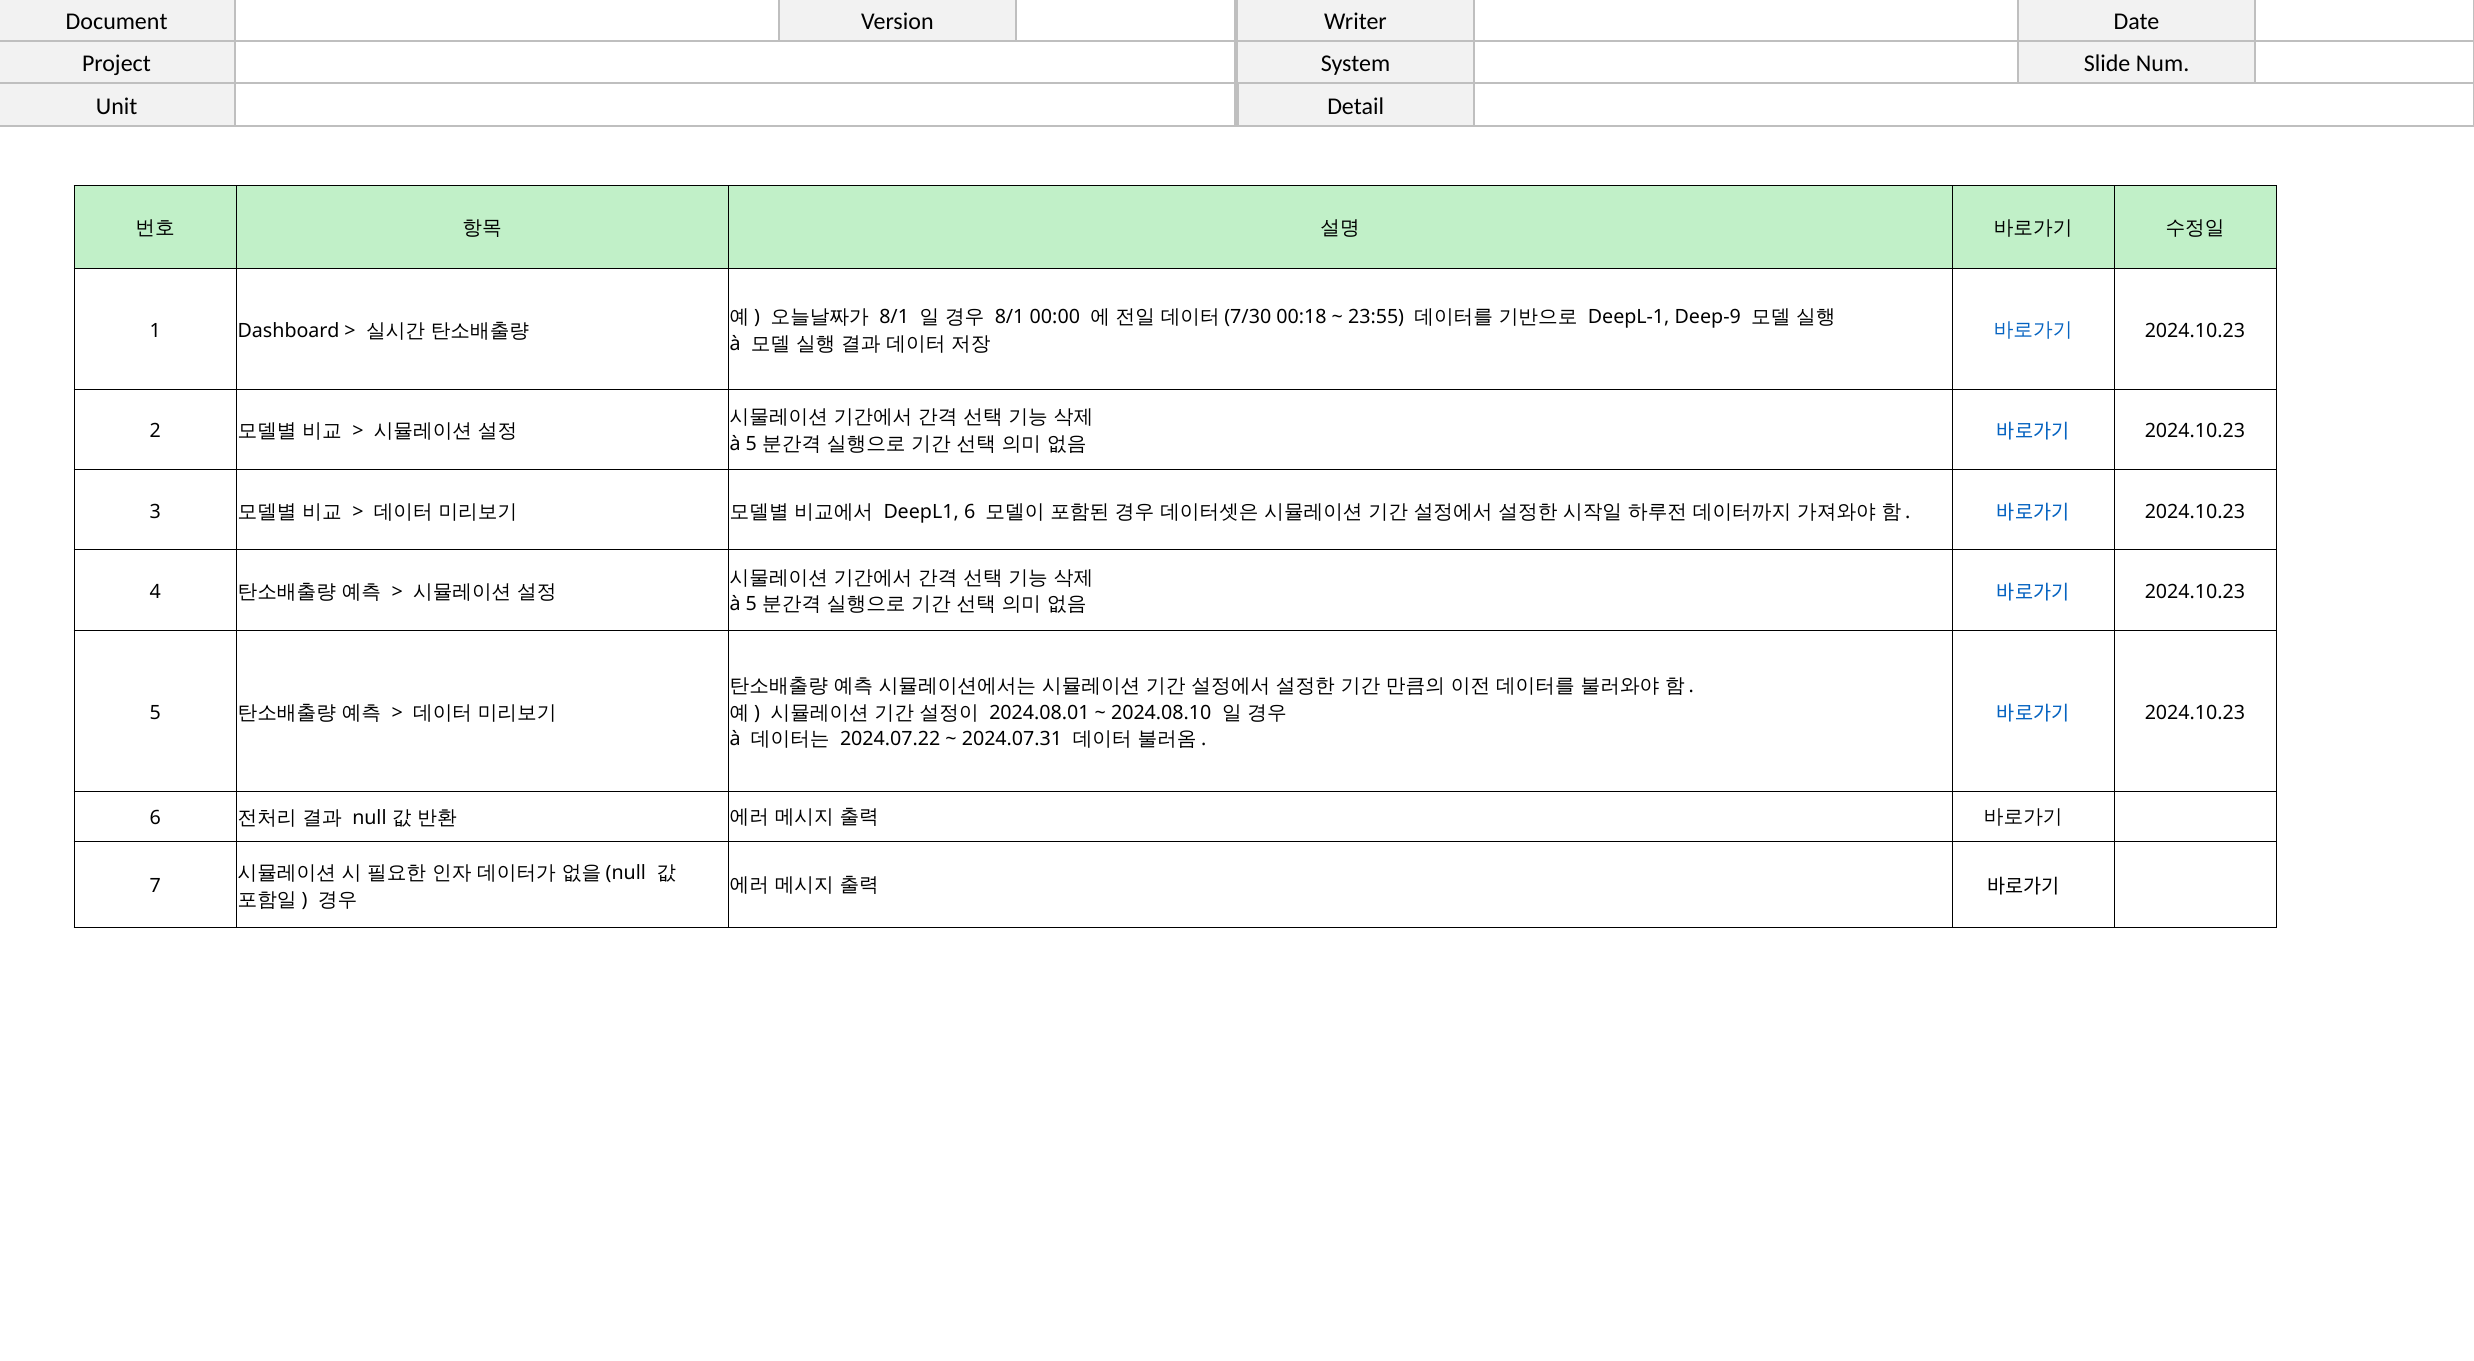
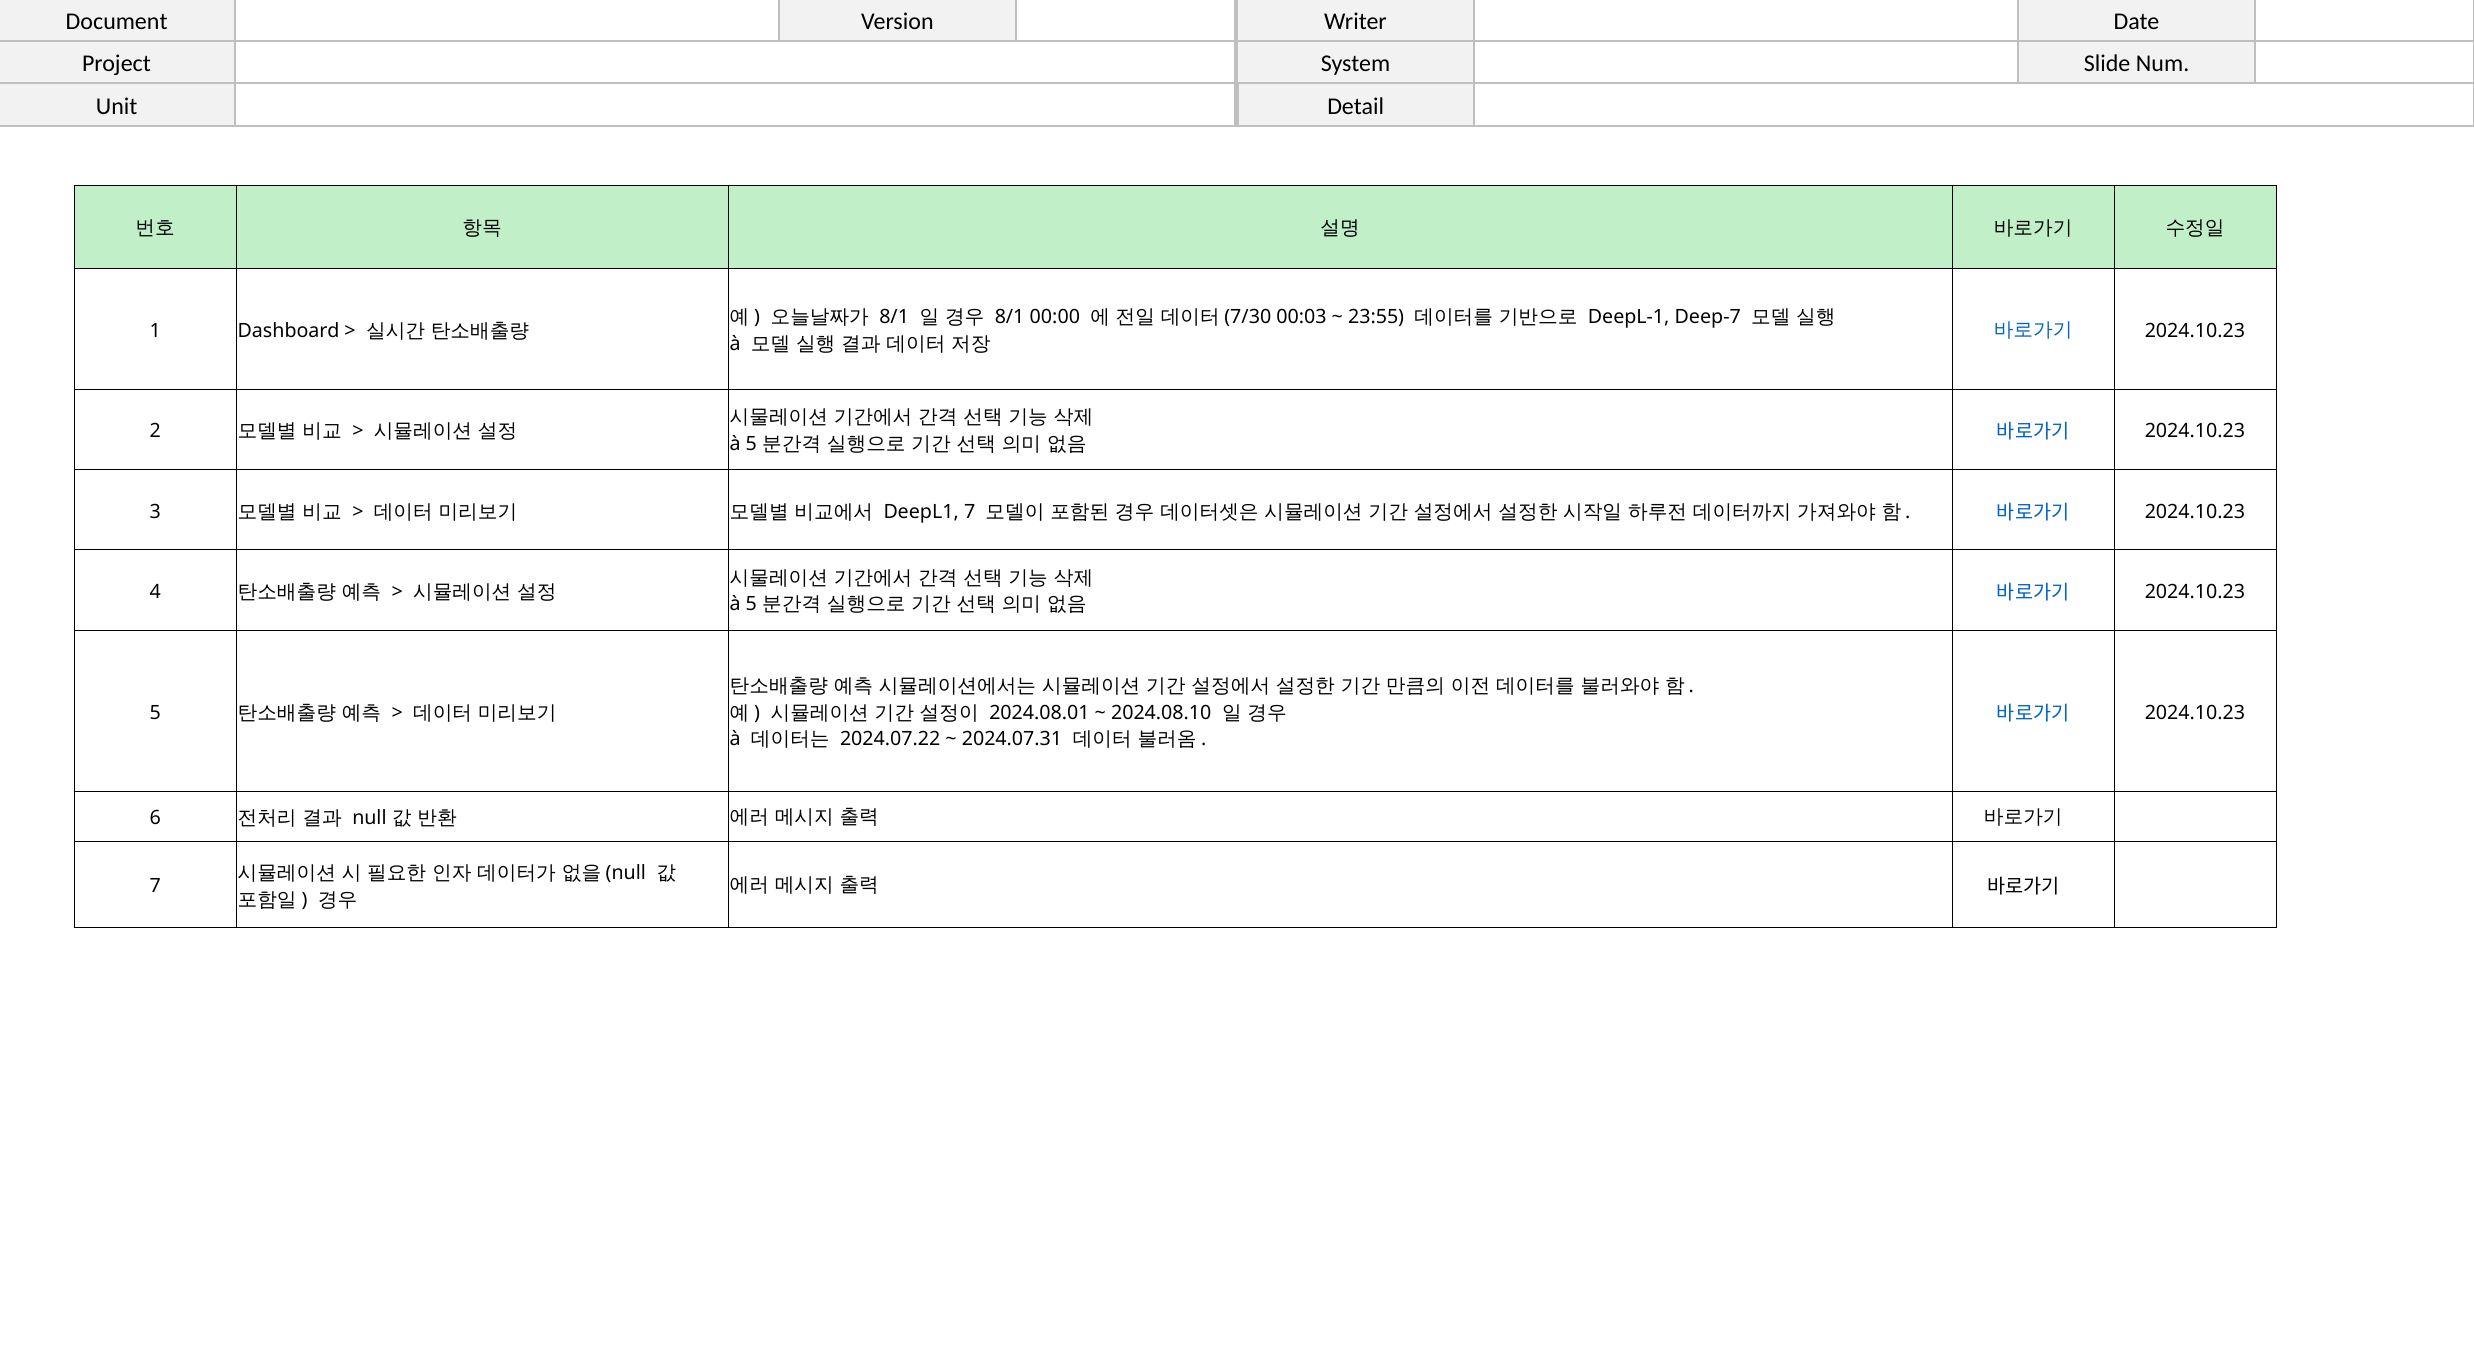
00:18: 00:18 -> 00:03
Deep-9: Deep-9 -> Deep-7
DeepL1 6: 6 -> 7
